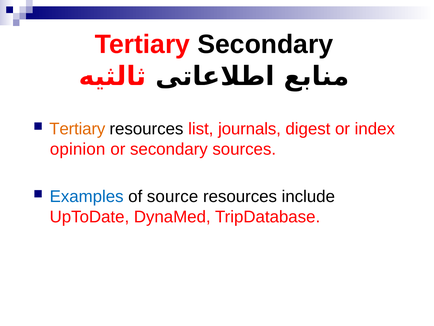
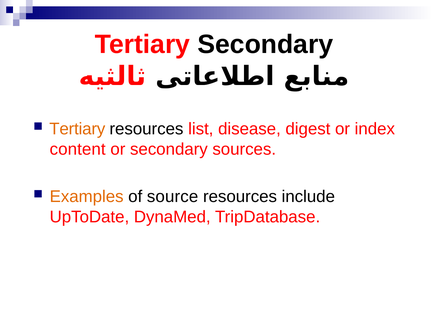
journals: journals -> disease
opinion: opinion -> content
Examples colour: blue -> orange
